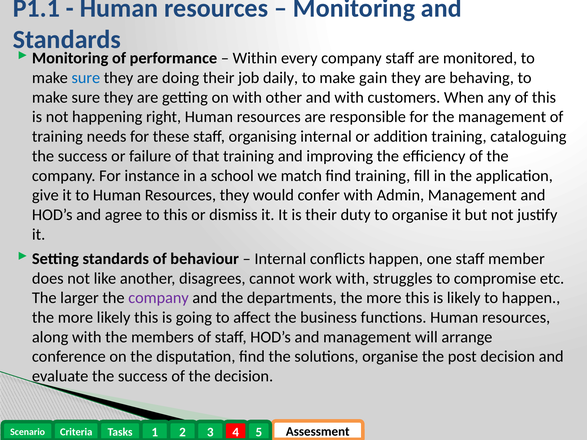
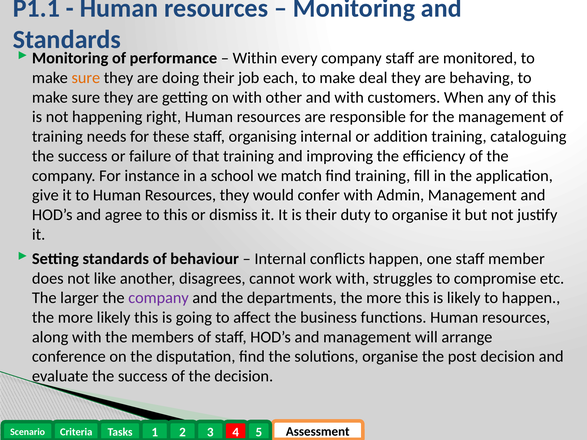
sure at (86, 78) colour: blue -> orange
daily: daily -> each
gain: gain -> deal
